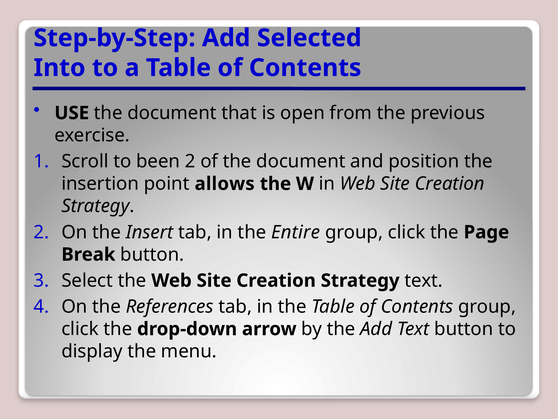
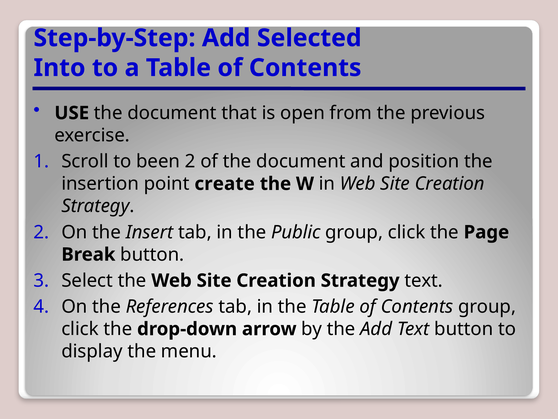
allows: allows -> create
Entire: Entire -> Public
